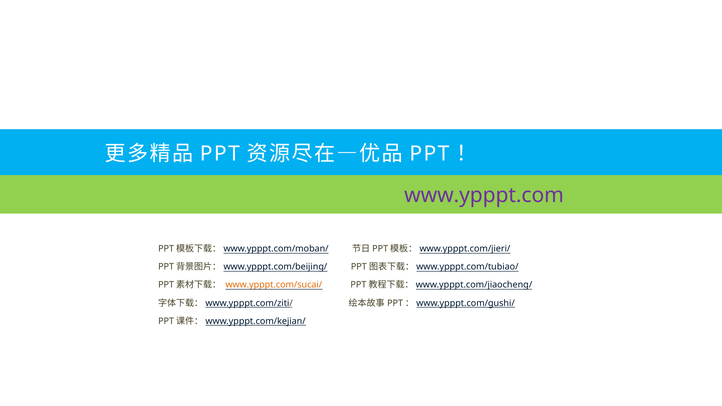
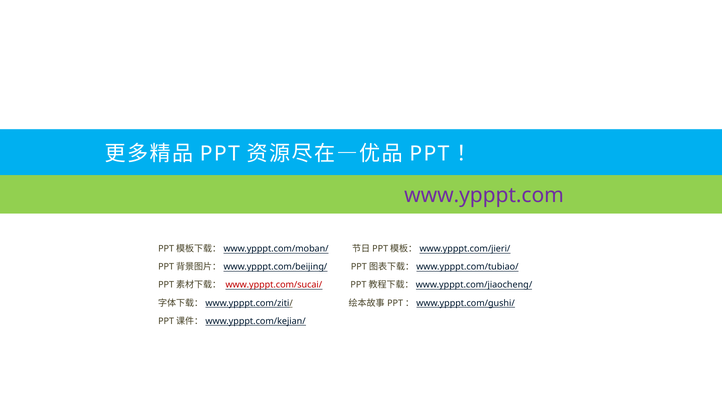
www.ypppt.com/sucai/ colour: orange -> red
